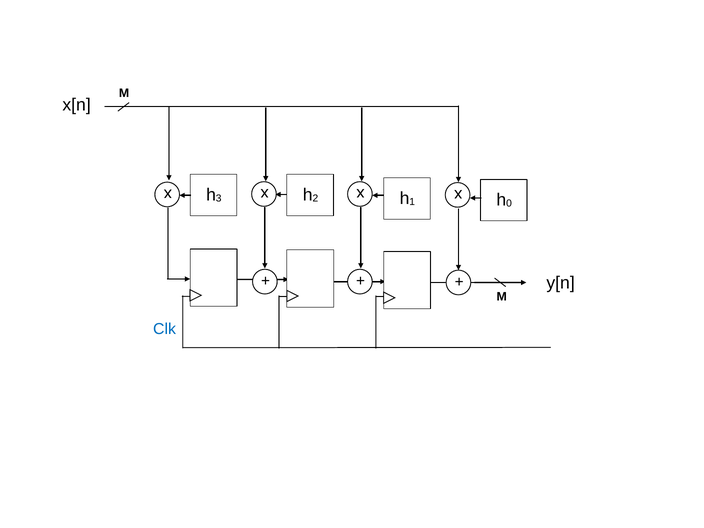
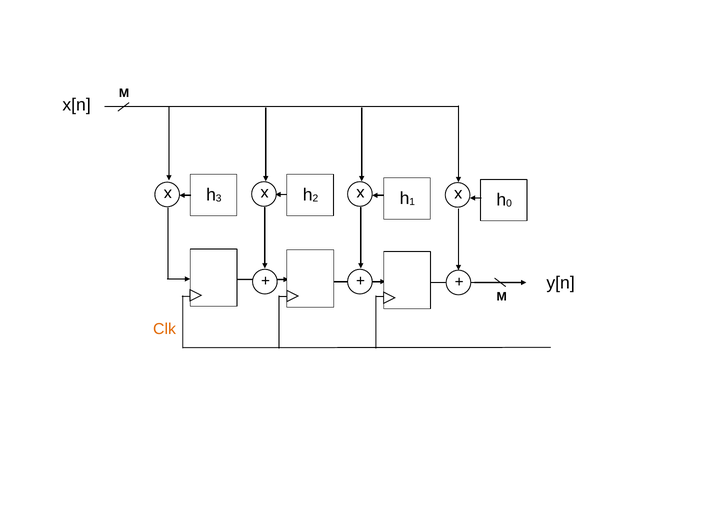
Clk colour: blue -> orange
